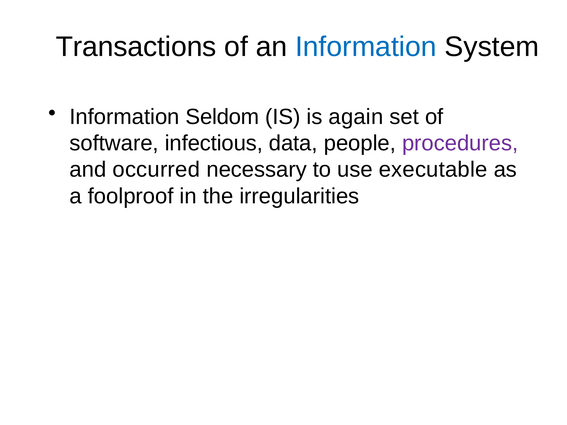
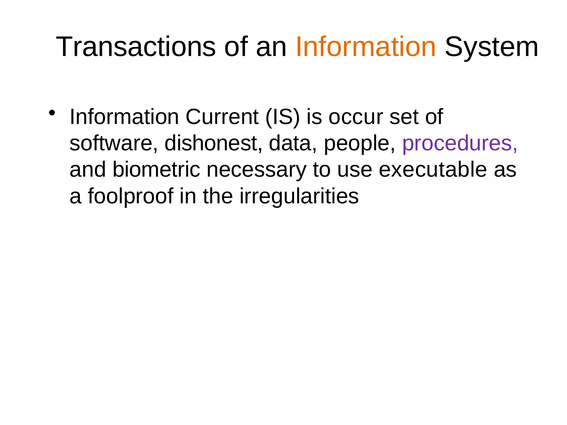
Information at (366, 47) colour: blue -> orange
Seldom: Seldom -> Current
again: again -> occur
infectious: infectious -> dishonest
occurred: occurred -> biometric
